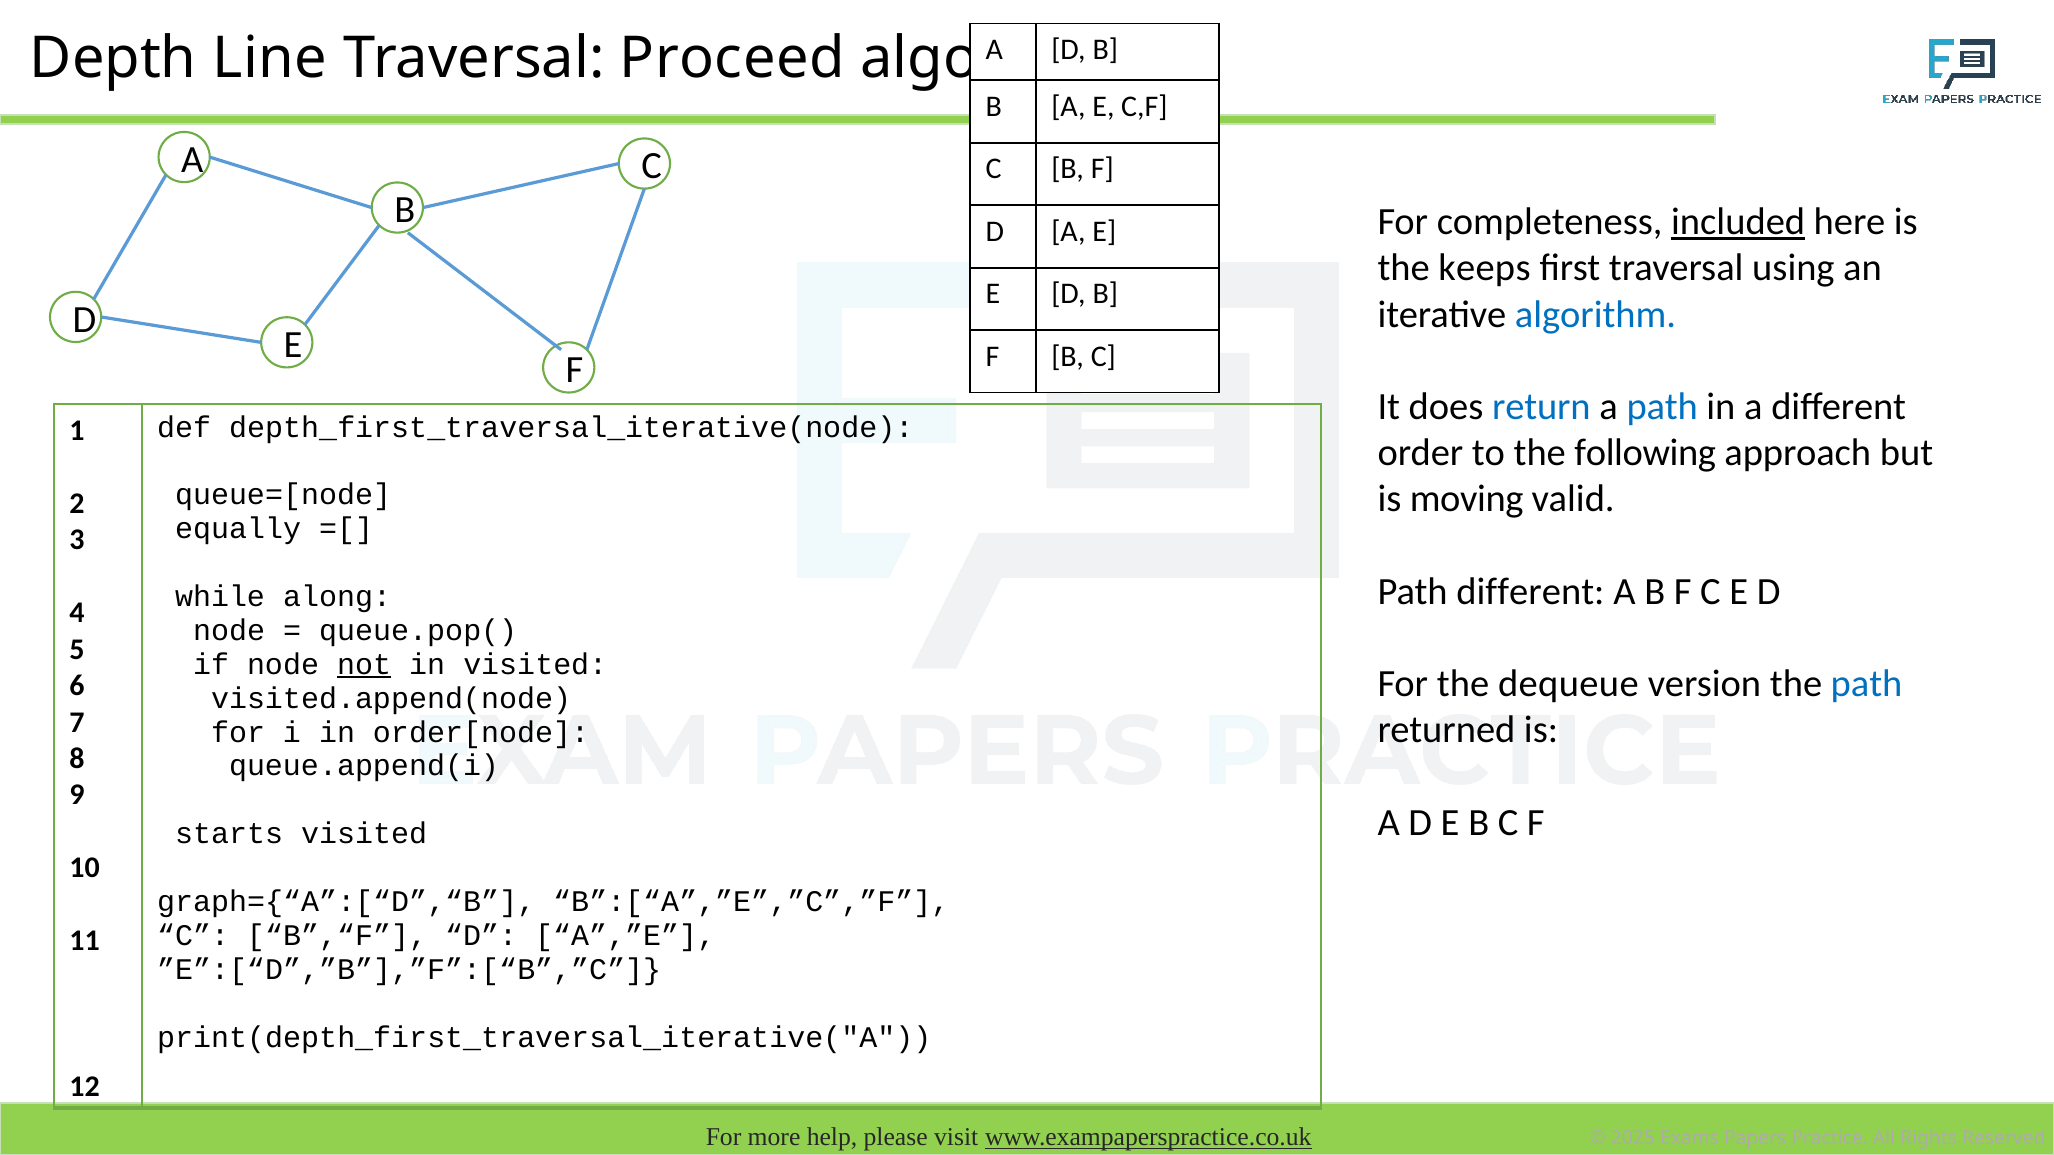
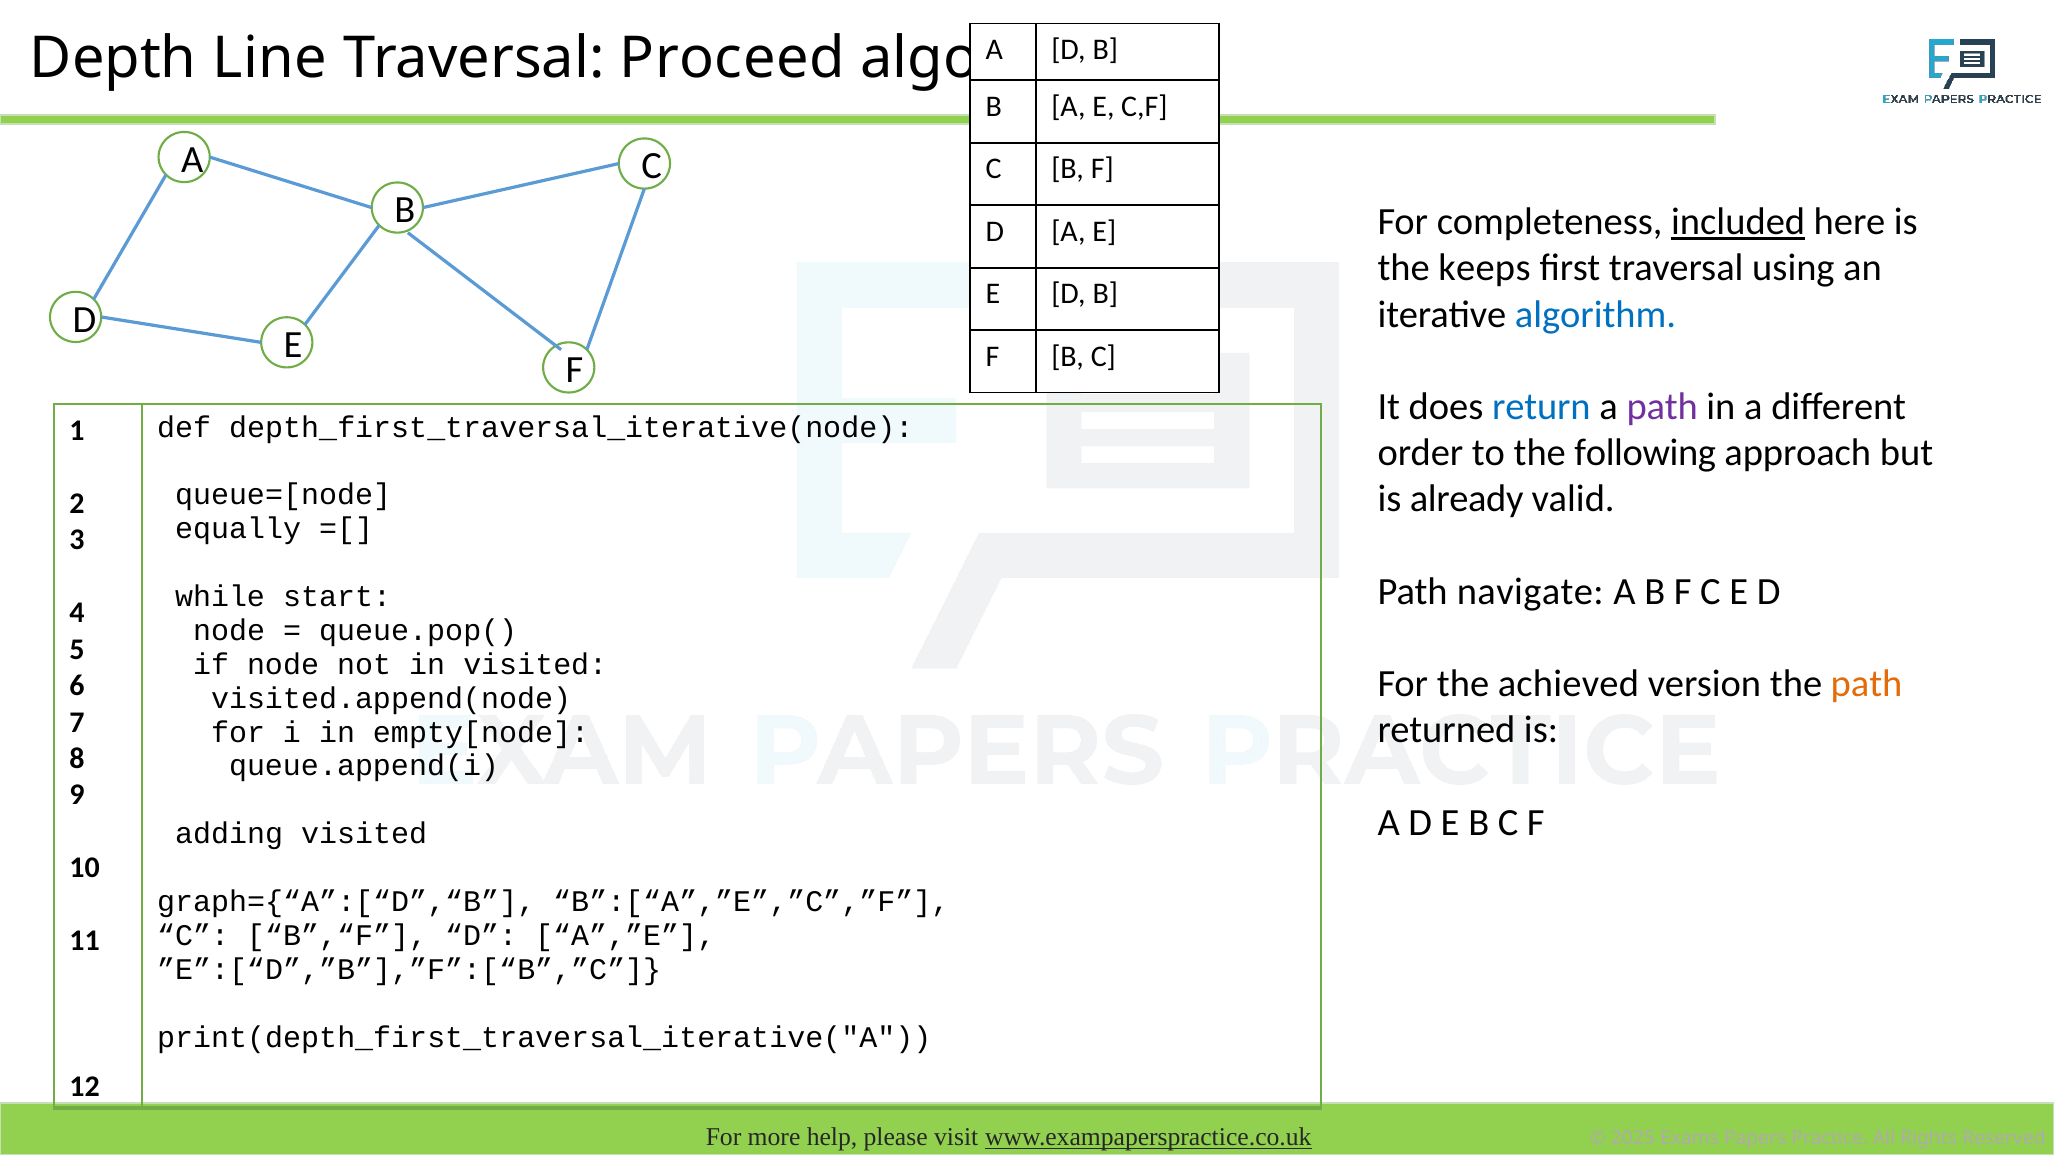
path at (1662, 407) colour: blue -> purple
moving: moving -> already
Path different: different -> navigate
along: along -> start
not underline: present -> none
dequeue: dequeue -> achieved
path at (1866, 684) colour: blue -> orange
order[node: order[node -> empty[node
starts: starts -> adding
